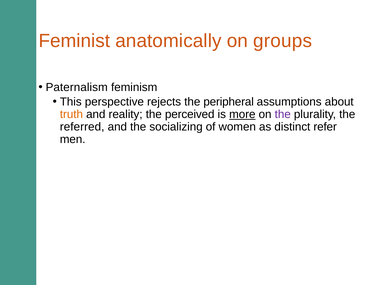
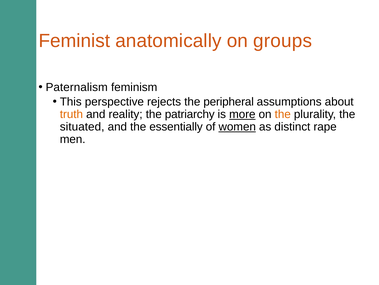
perceived: perceived -> patriarchy
the at (283, 114) colour: purple -> orange
referred: referred -> situated
socializing: socializing -> essentially
women underline: none -> present
refer: refer -> rape
